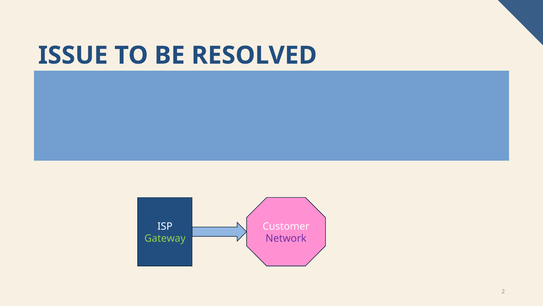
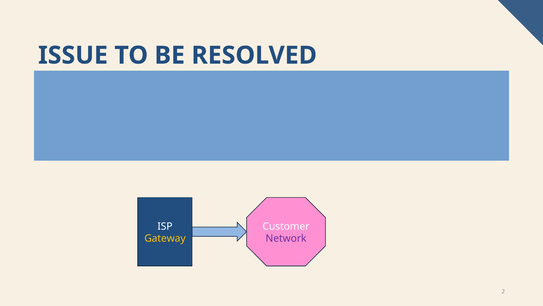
Gateway colour: light green -> yellow
